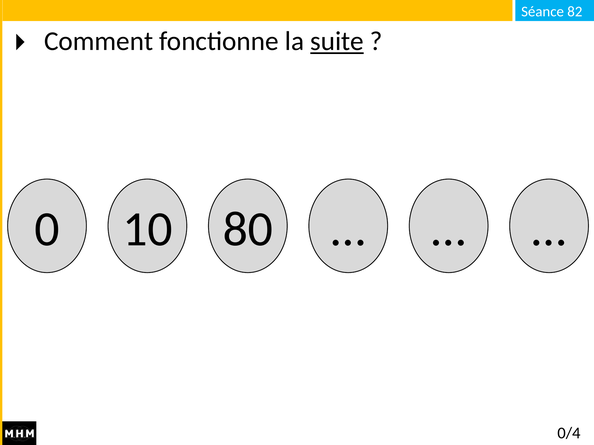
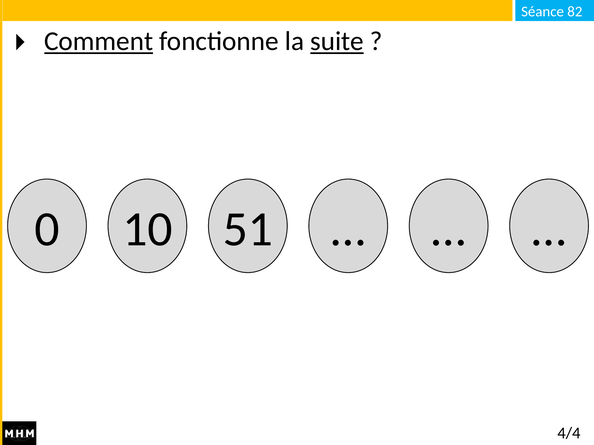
Comment underline: none -> present
80: 80 -> 51
0/4: 0/4 -> 4/4
